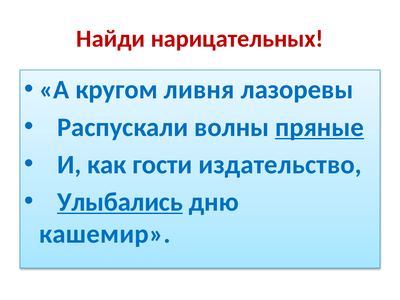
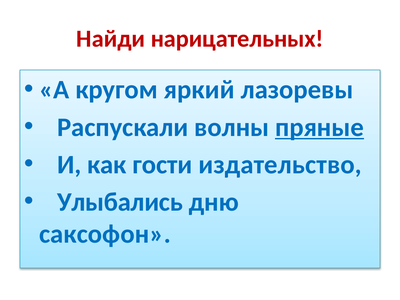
ливня: ливня -> яркий
Улыбались underline: present -> none
кашемир: кашемир -> саксофон
